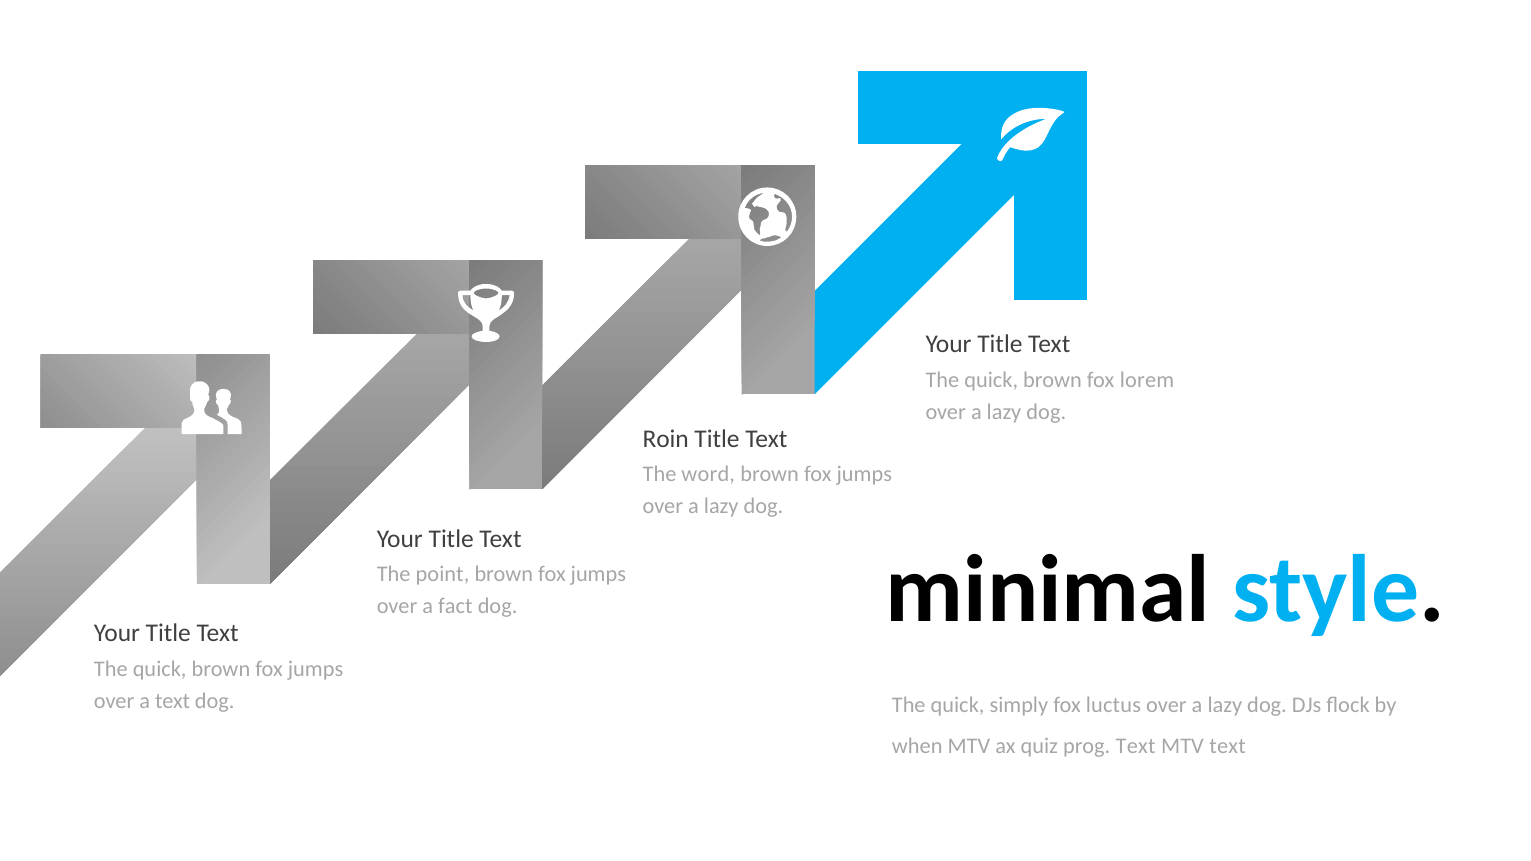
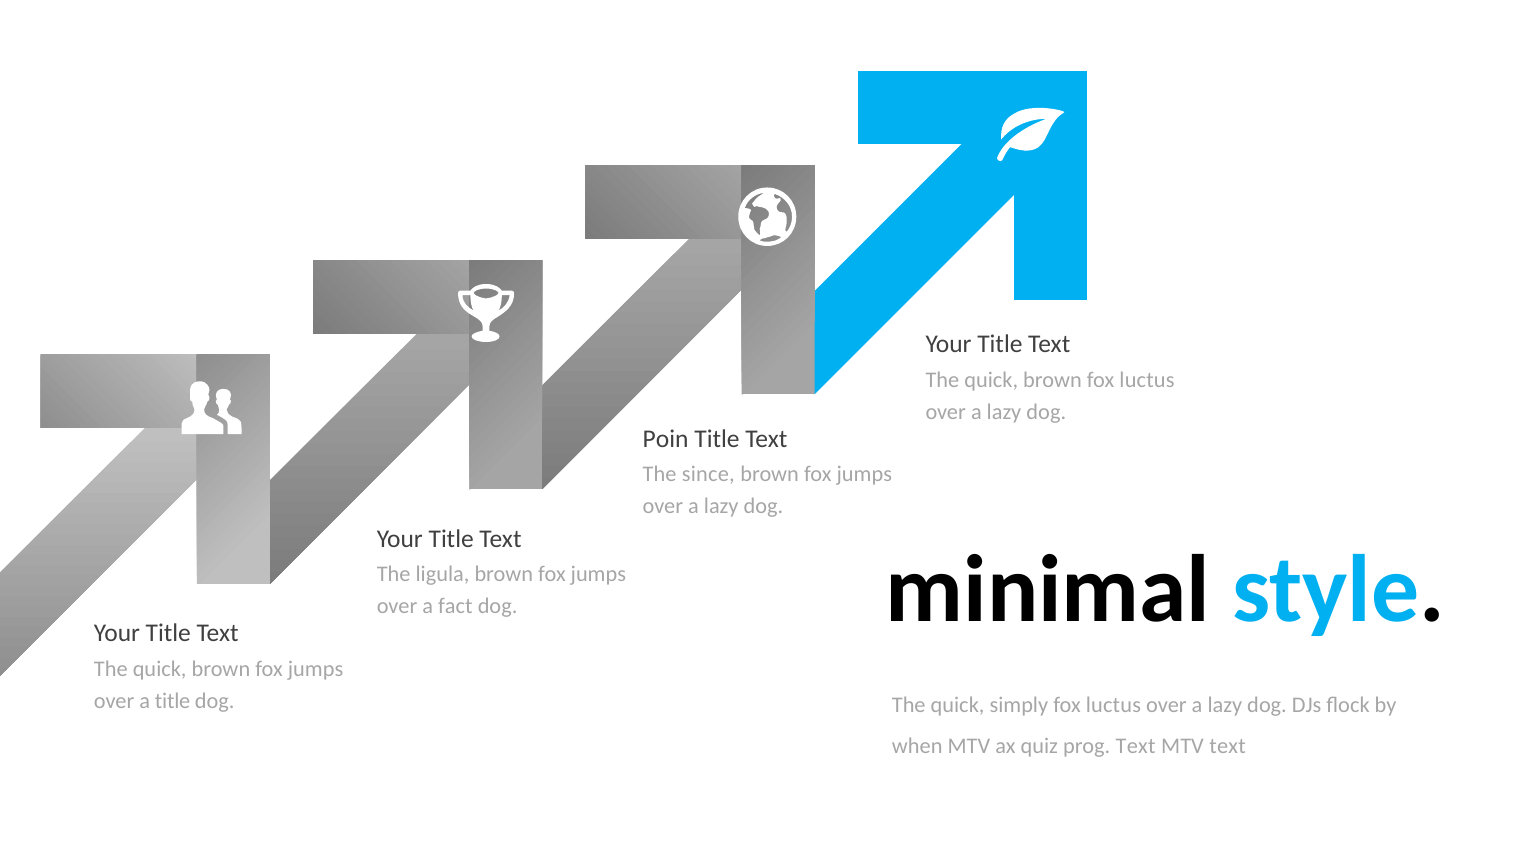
brown fox lorem: lorem -> luctus
Roin: Roin -> Poin
word: word -> since
point: point -> ligula
a text: text -> title
